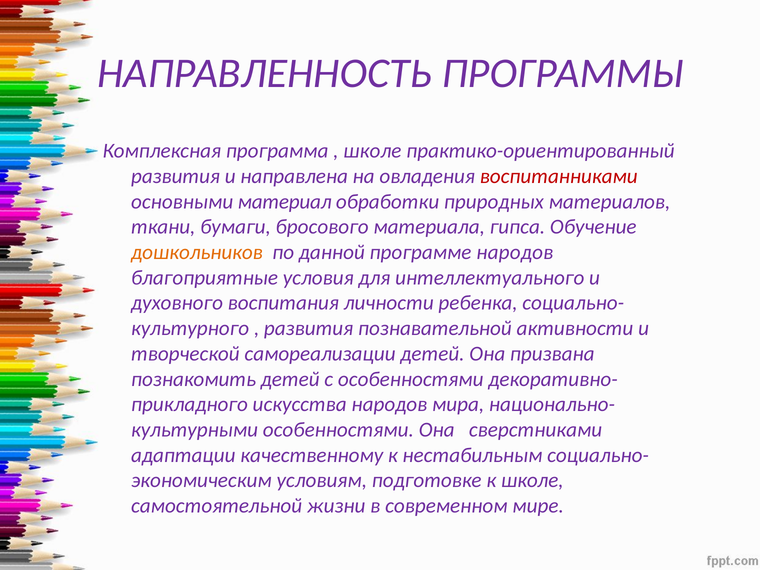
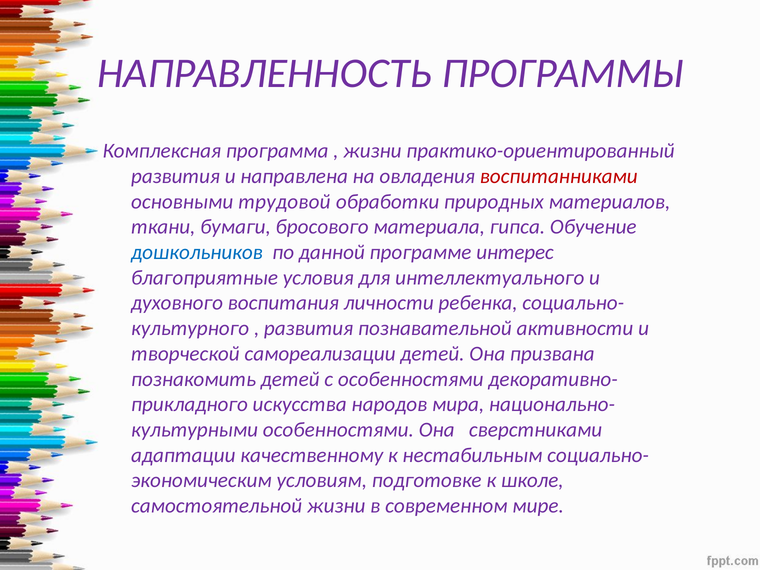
школе at (372, 151): школе -> жизни
материал: материал -> трудовой
дошкольников colour: orange -> blue
программе народов: народов -> интерес
